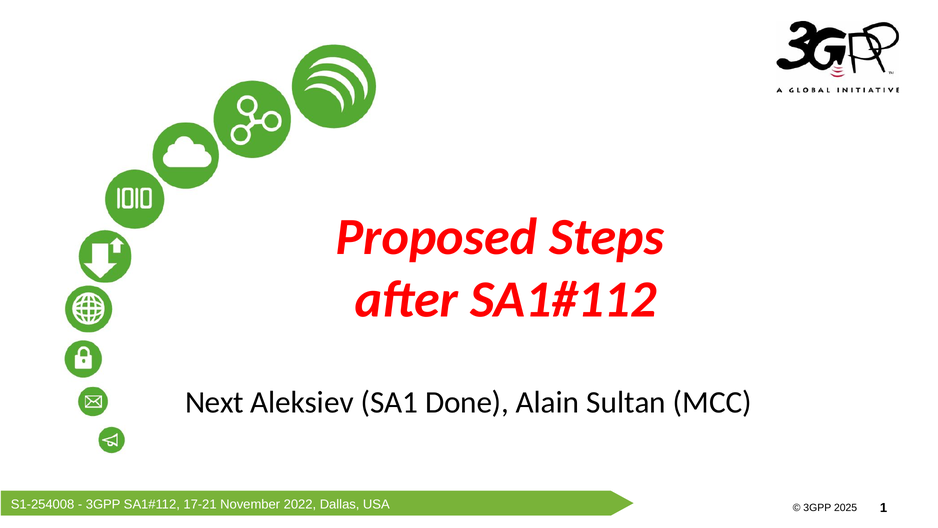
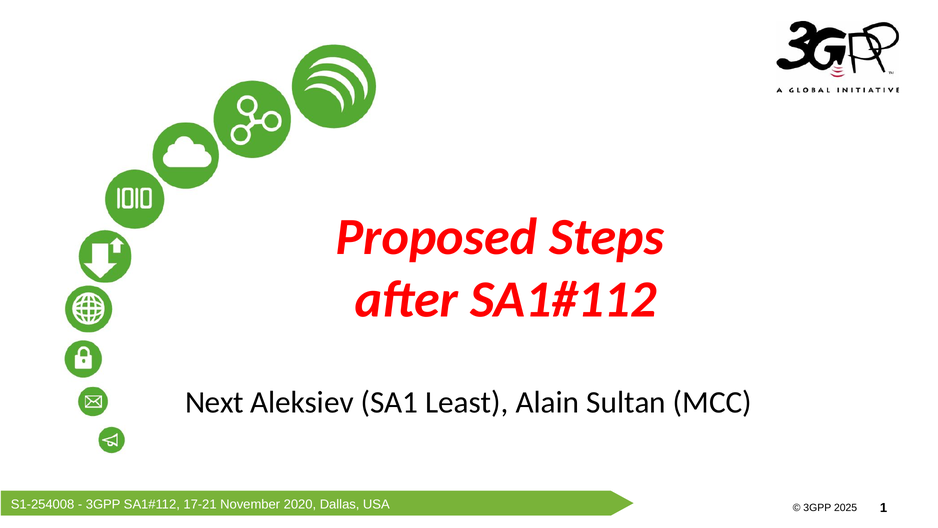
Done: Done -> Least
2022: 2022 -> 2020
